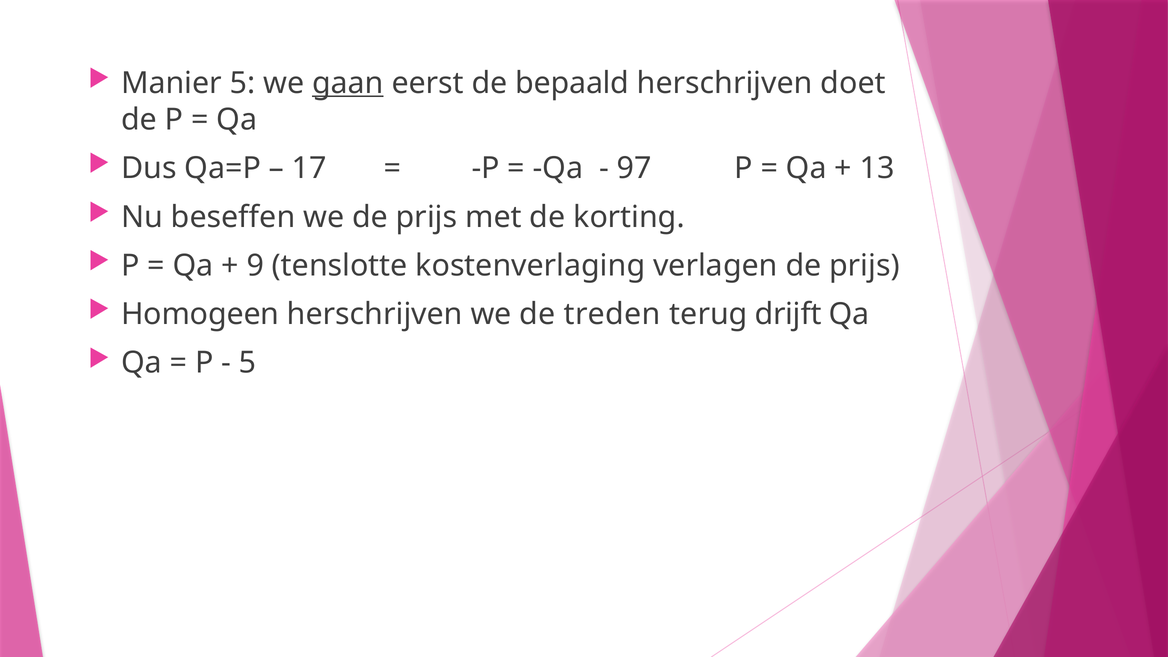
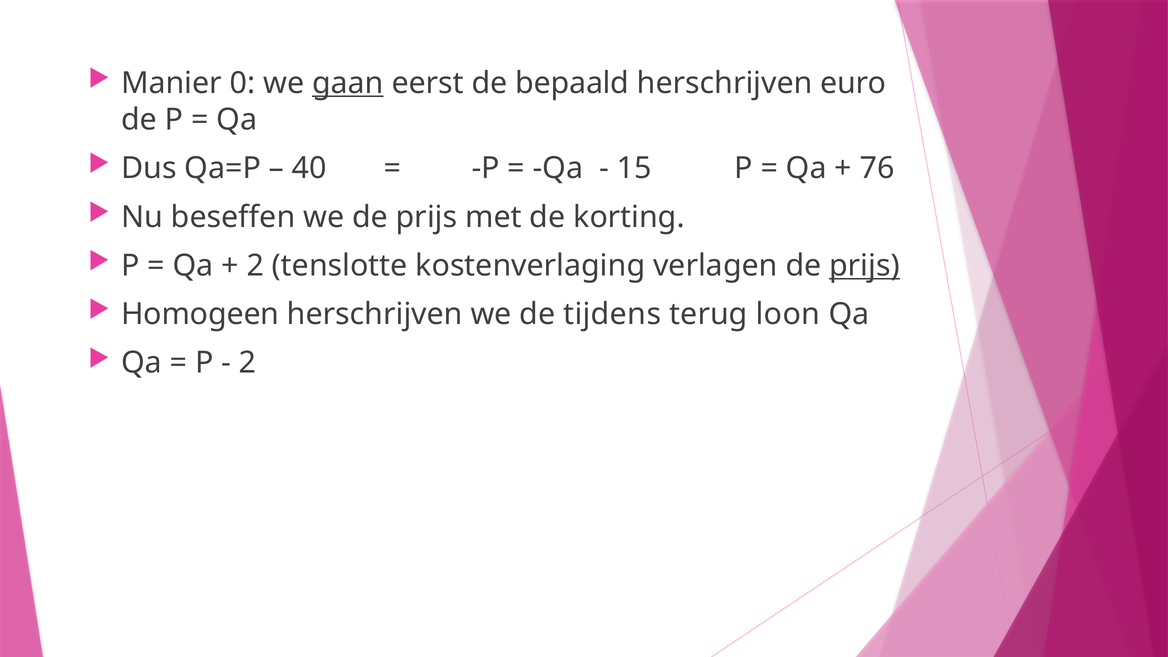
Manier 5: 5 -> 0
doet: doet -> euro
17: 17 -> 40
97: 97 -> 15
13: 13 -> 76
9 at (255, 266): 9 -> 2
prijs at (865, 266) underline: none -> present
treden: treden -> tijdens
drijft: drijft -> loon
5 at (248, 363): 5 -> 2
